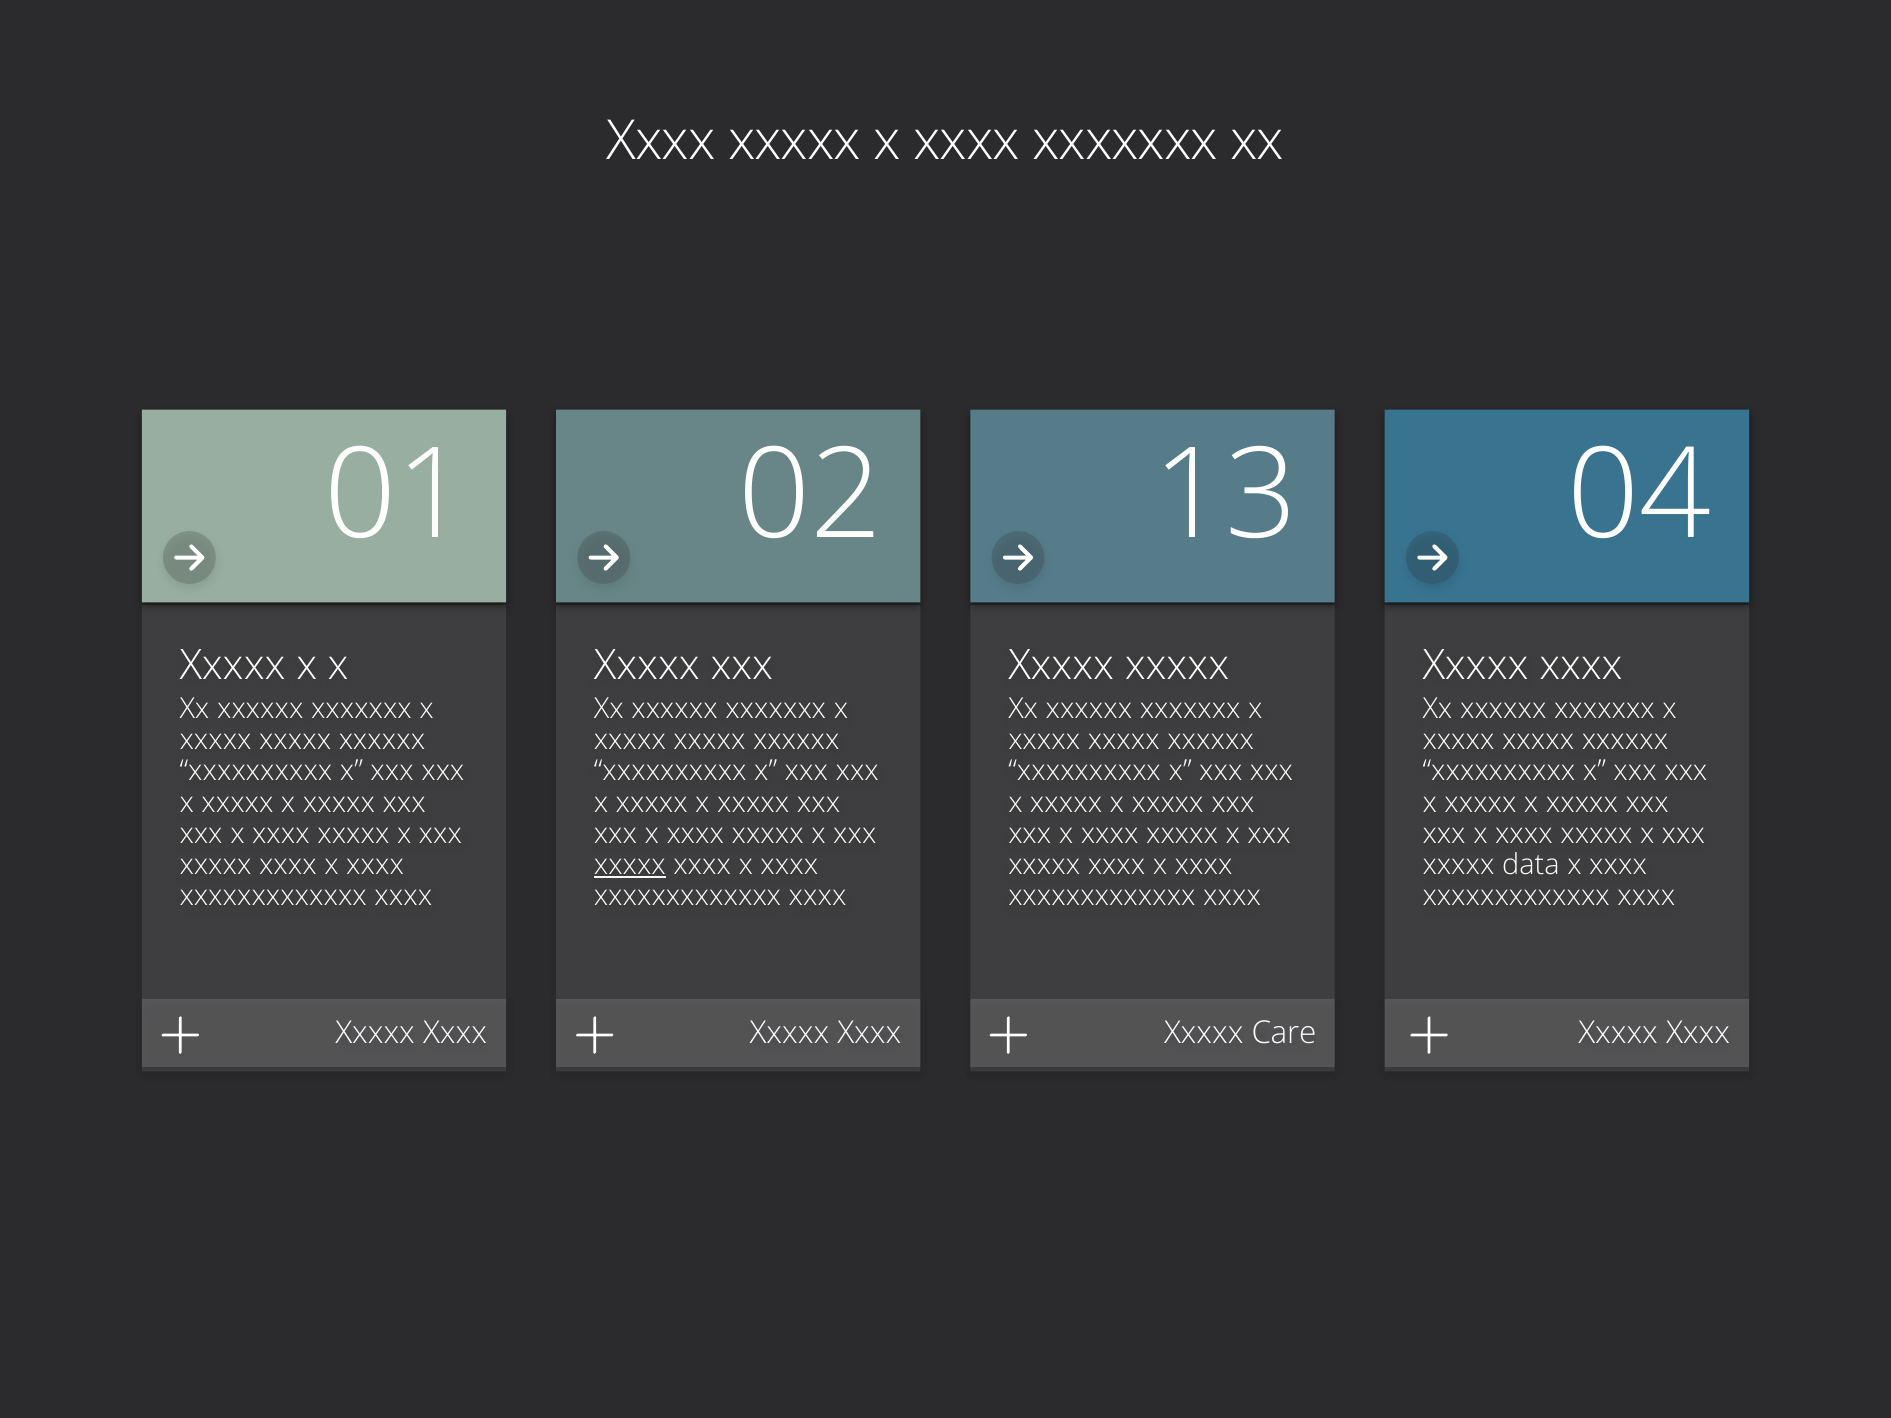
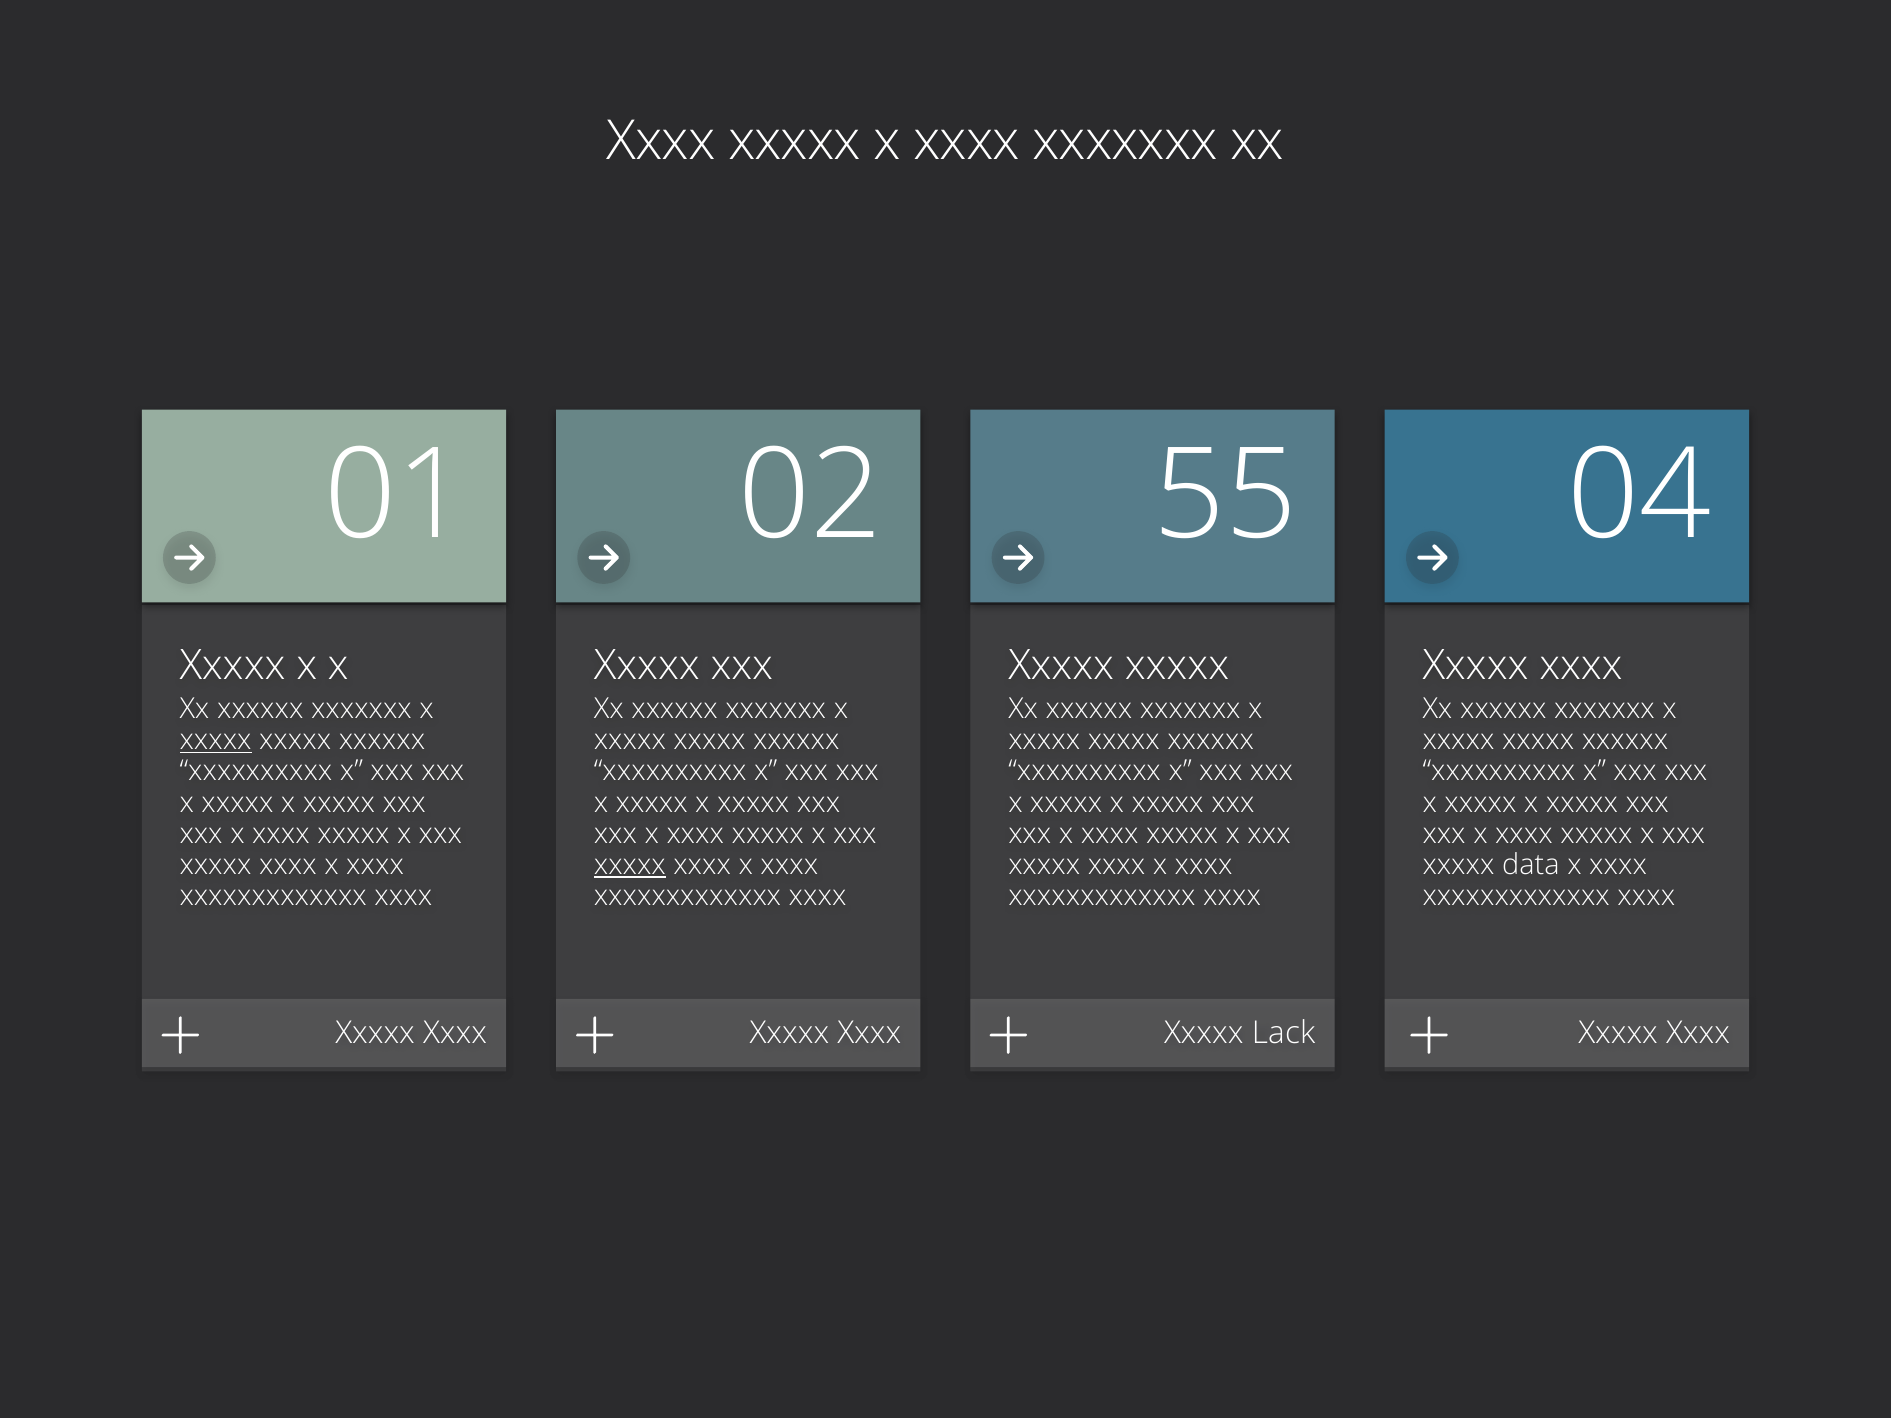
13: 13 -> 55
xxxxx at (216, 740) underline: none -> present
Care: Care -> Lack
